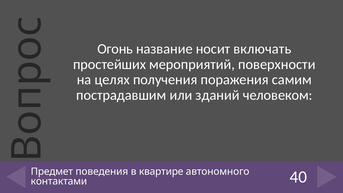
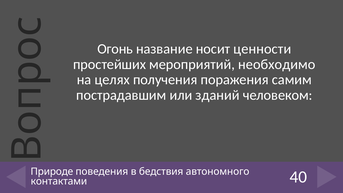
включать: включать -> ценности
поверхности: поверхности -> необходимо
Предмет: Предмет -> Природе
квартире: квартире -> бедствия
